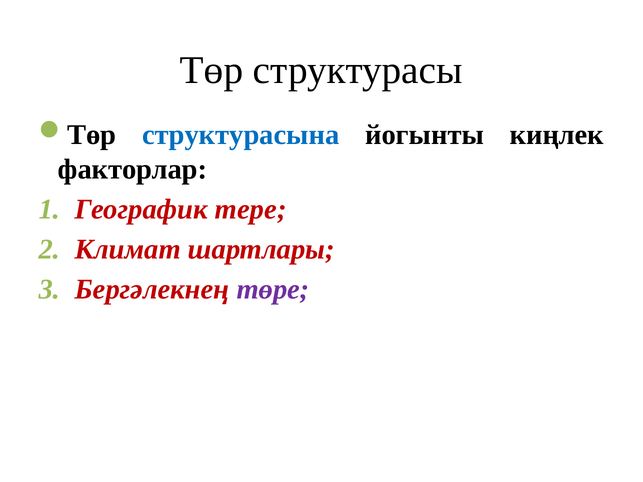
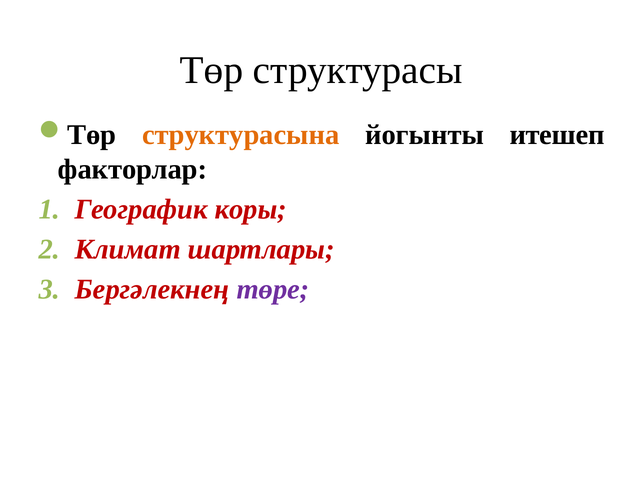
структурасына colour: blue -> orange
киңлек: киңлек -> итешеп
тере: тере -> коры
